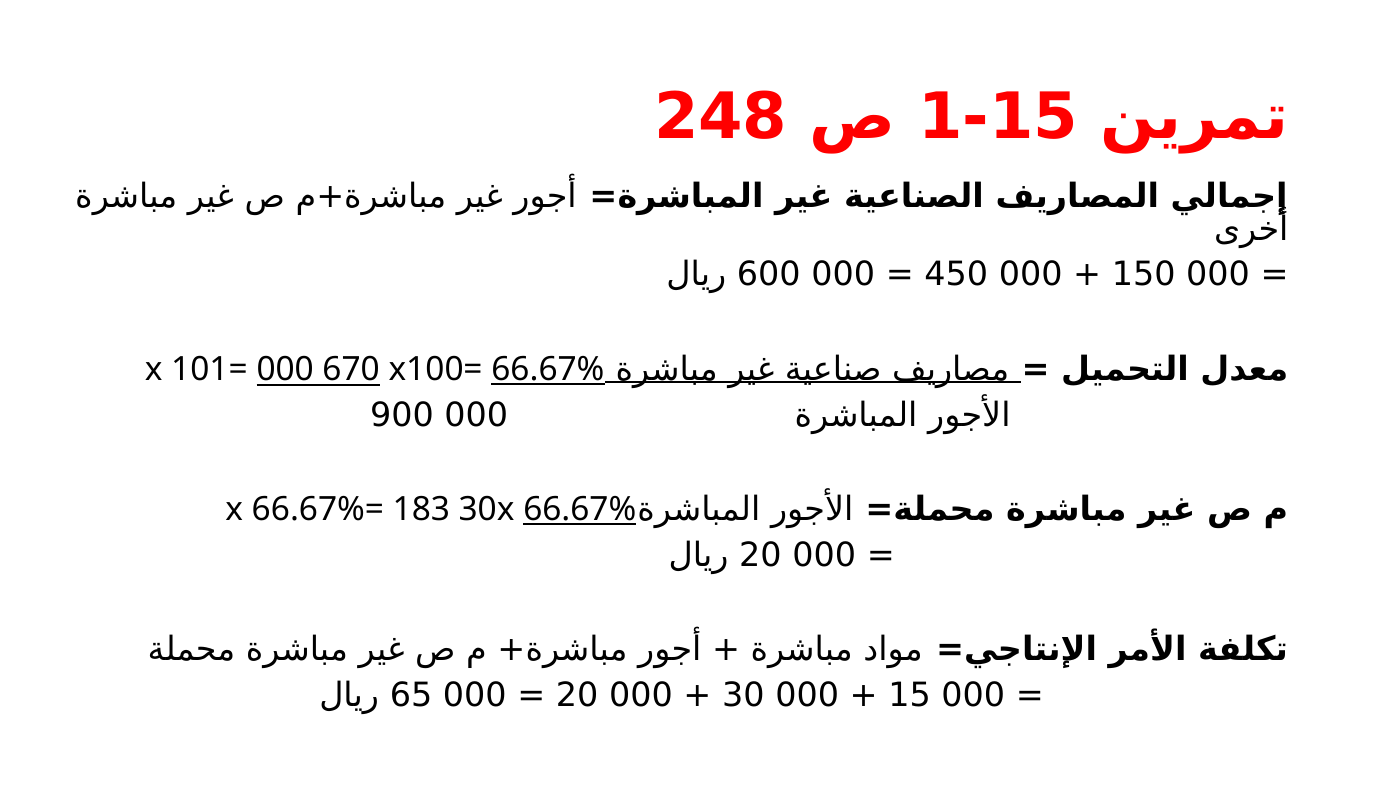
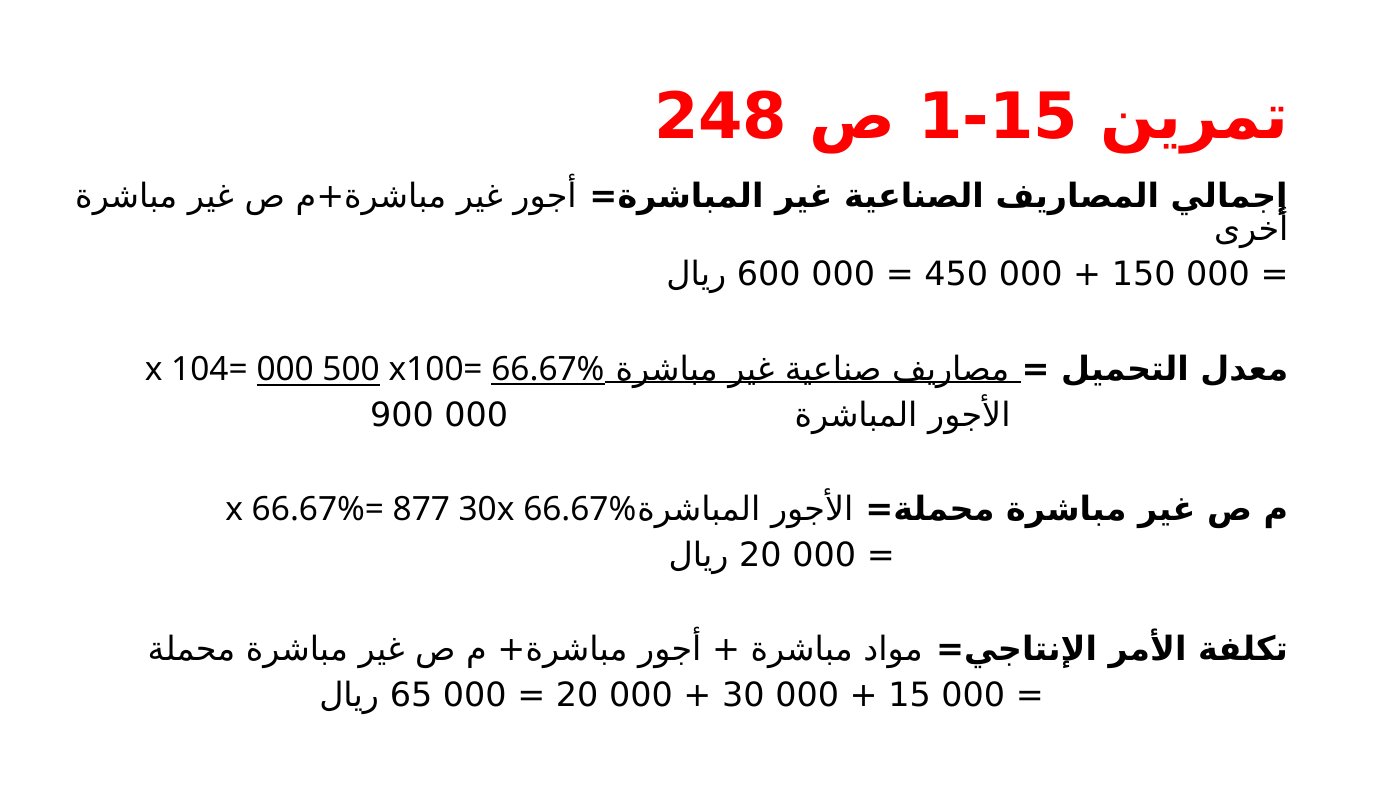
101=: 101= -> 104=
670: 670 -> 500
183: 183 -> 877
66.67% at (580, 509) underline: present -> none
